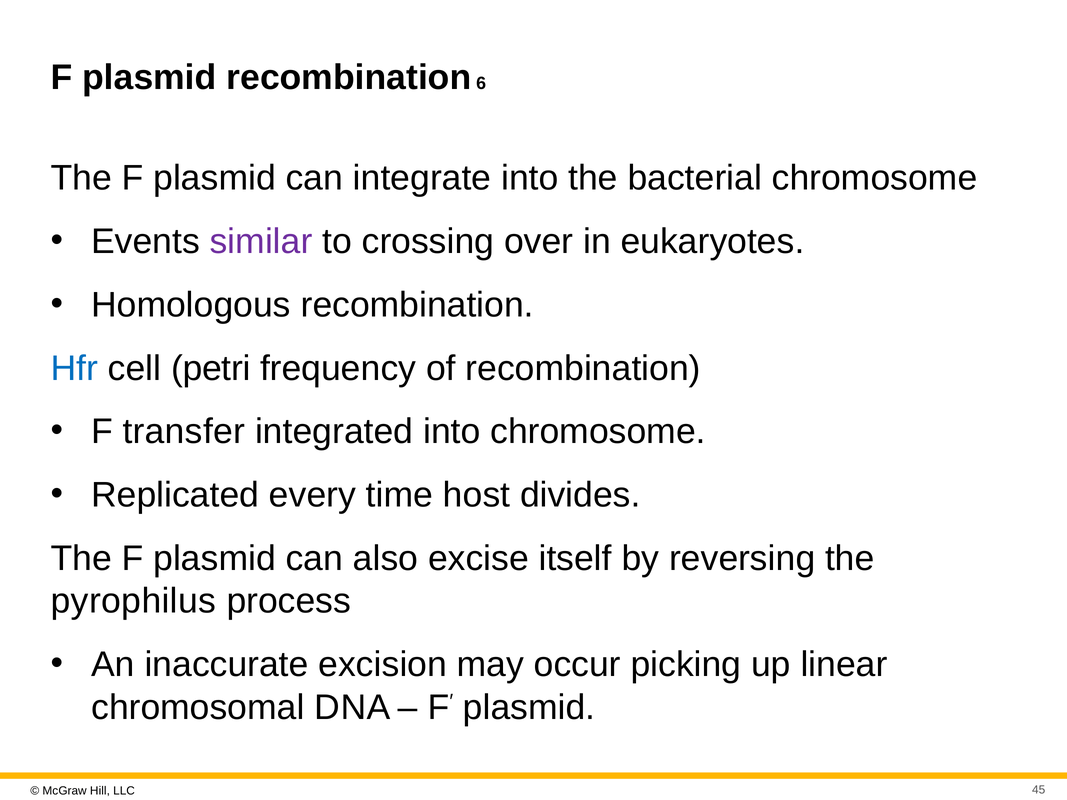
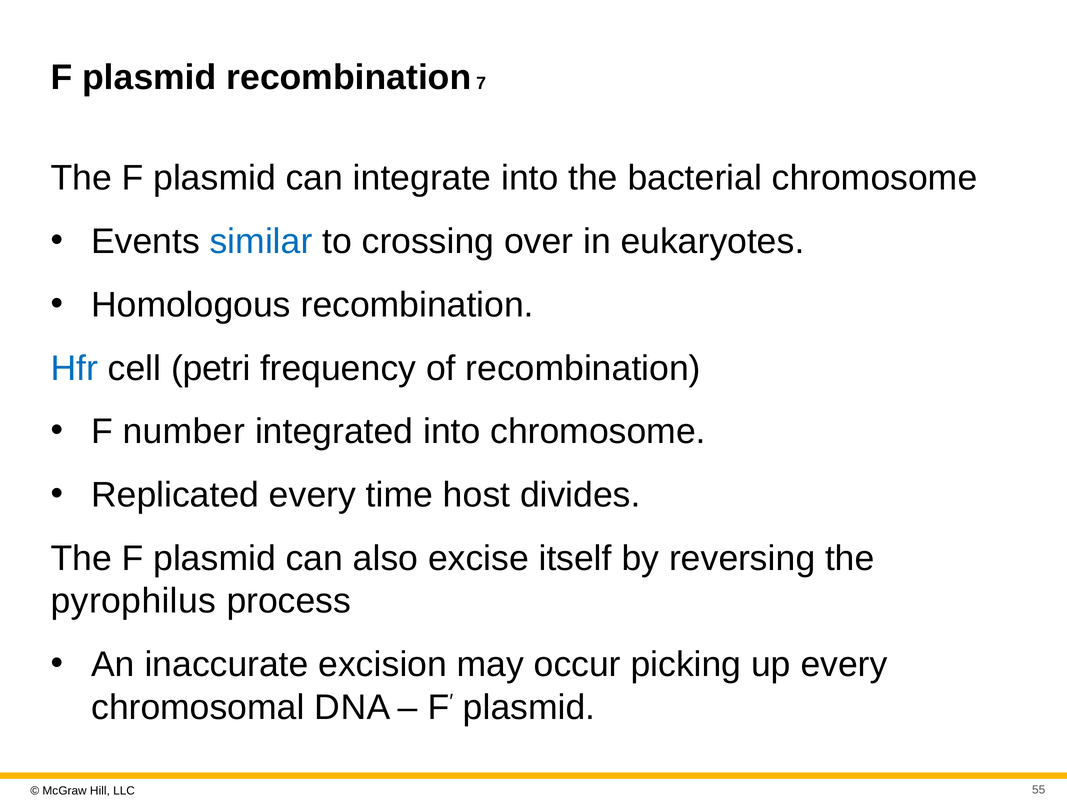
6: 6 -> 7
similar colour: purple -> blue
transfer: transfer -> number
up linear: linear -> every
45: 45 -> 55
